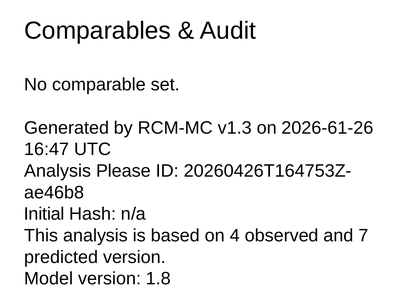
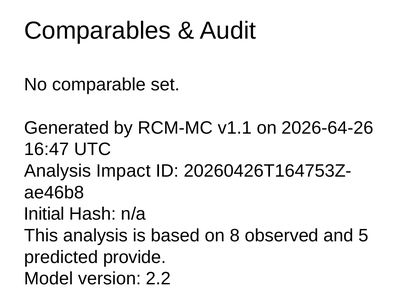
v1.3: v1.3 -> v1.1
2026-61-26: 2026-61-26 -> 2026-64-26
Please: Please -> Impact
4: 4 -> 8
7: 7 -> 5
predicted version: version -> provide
1.8: 1.8 -> 2.2
